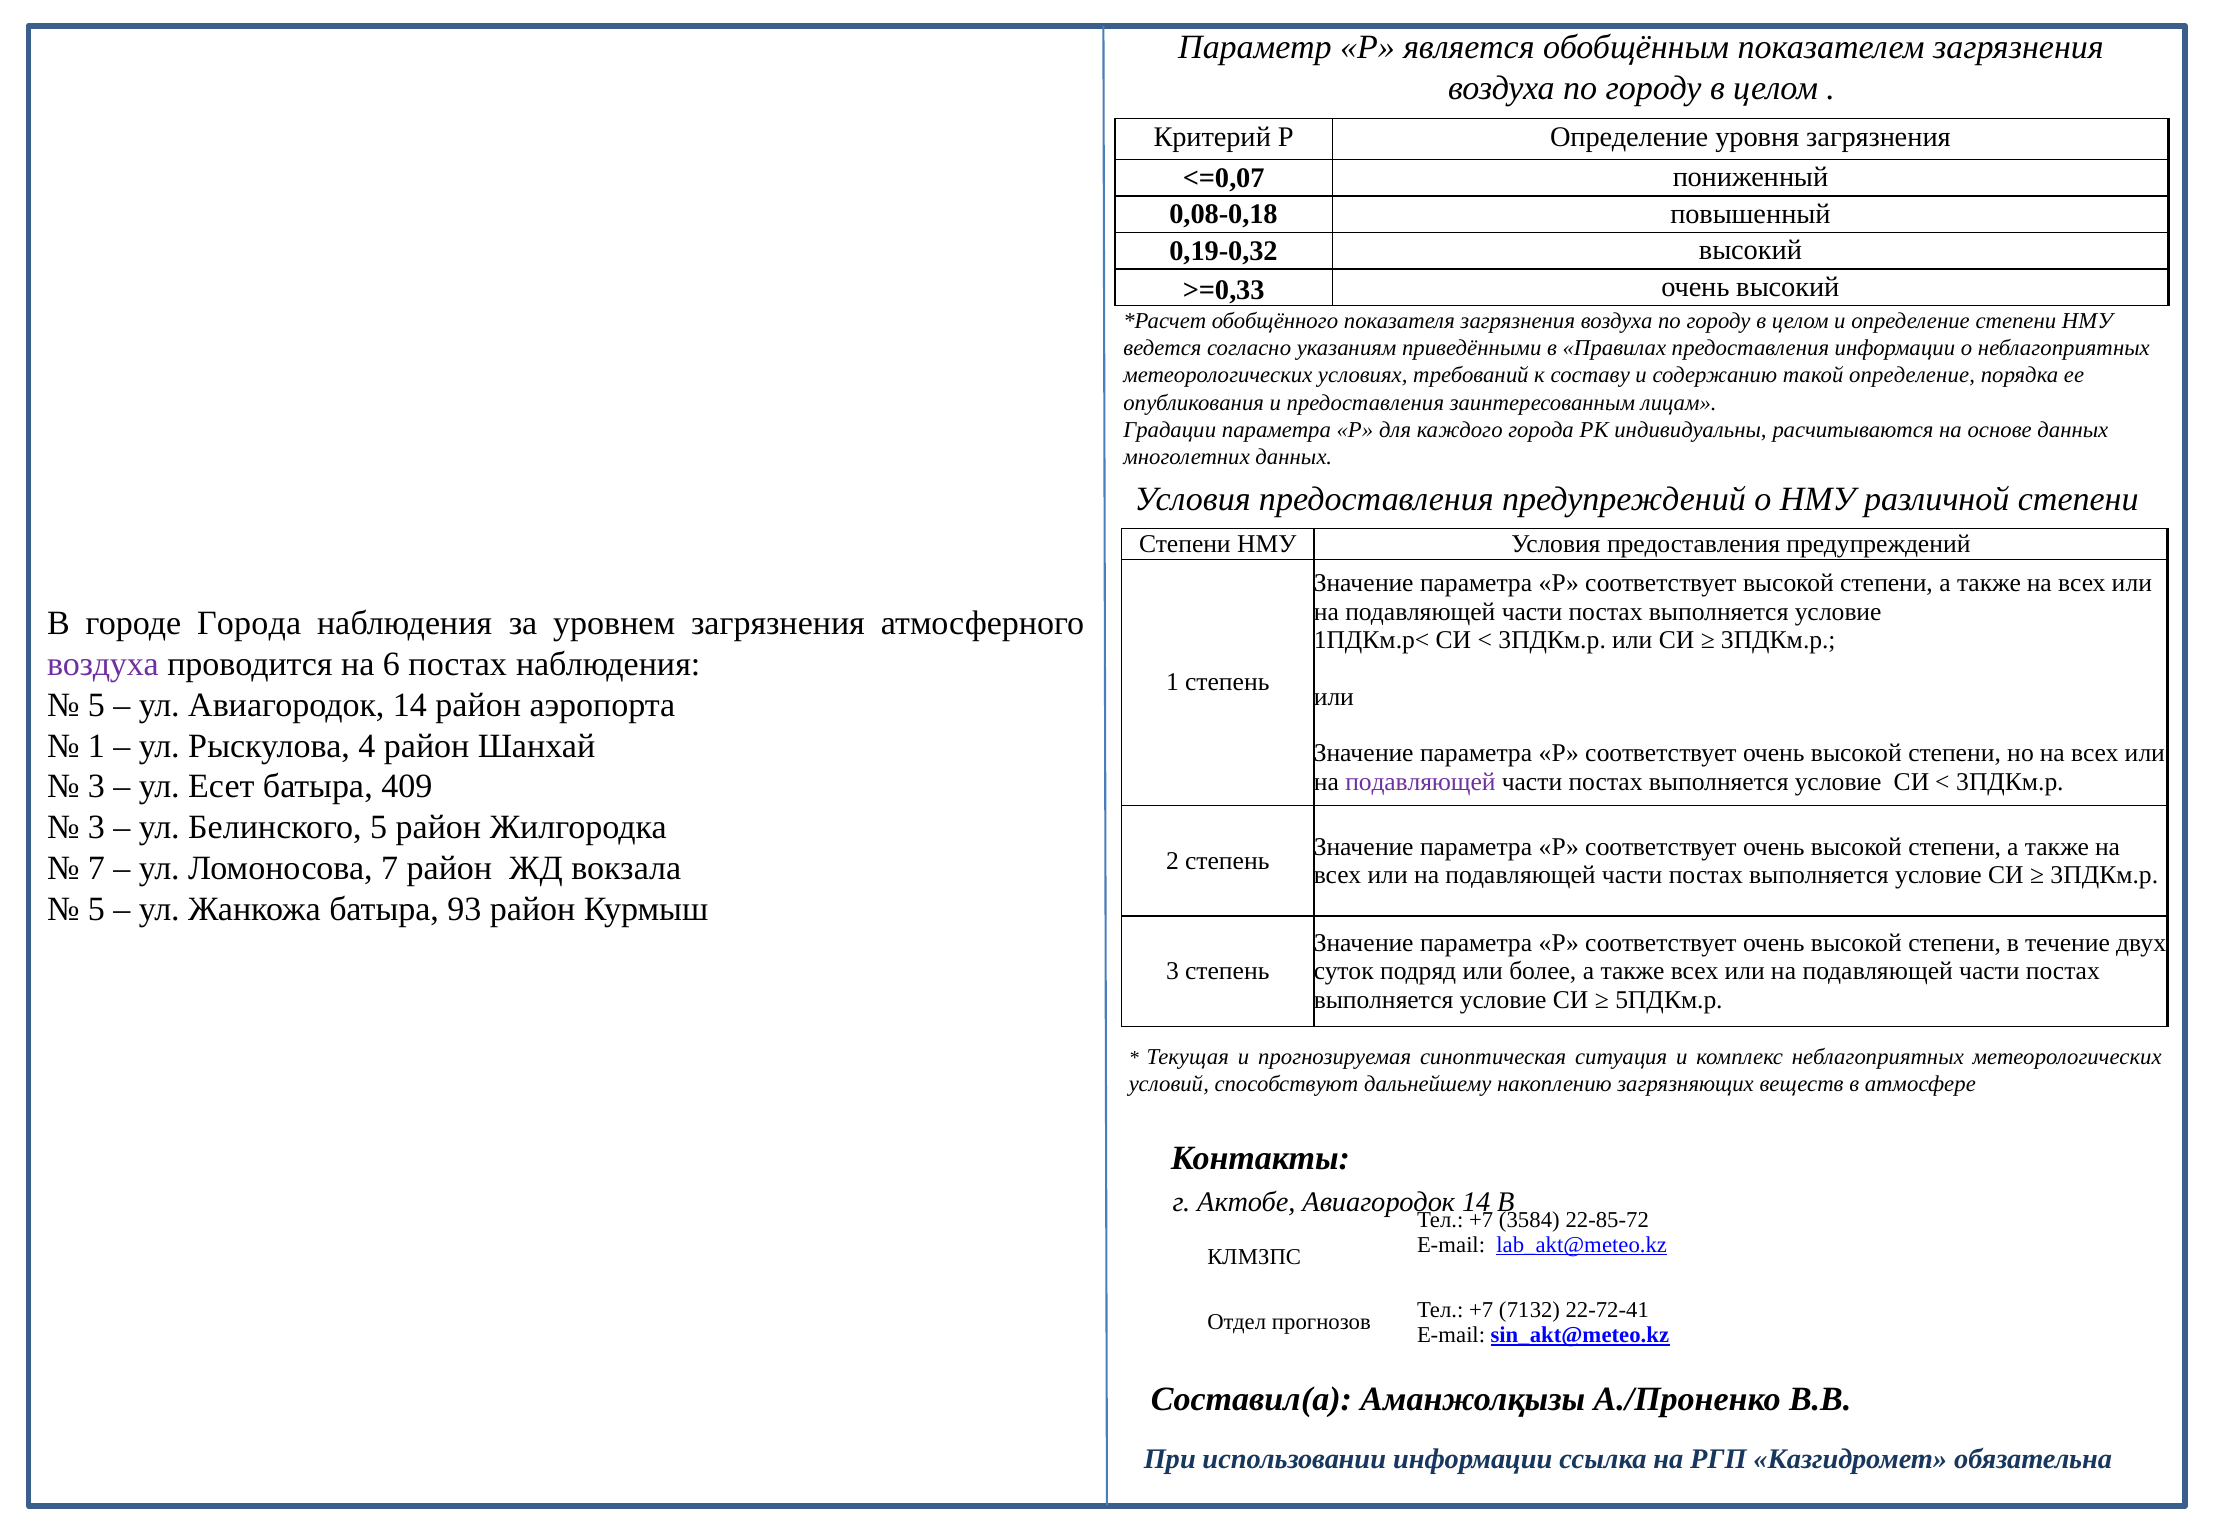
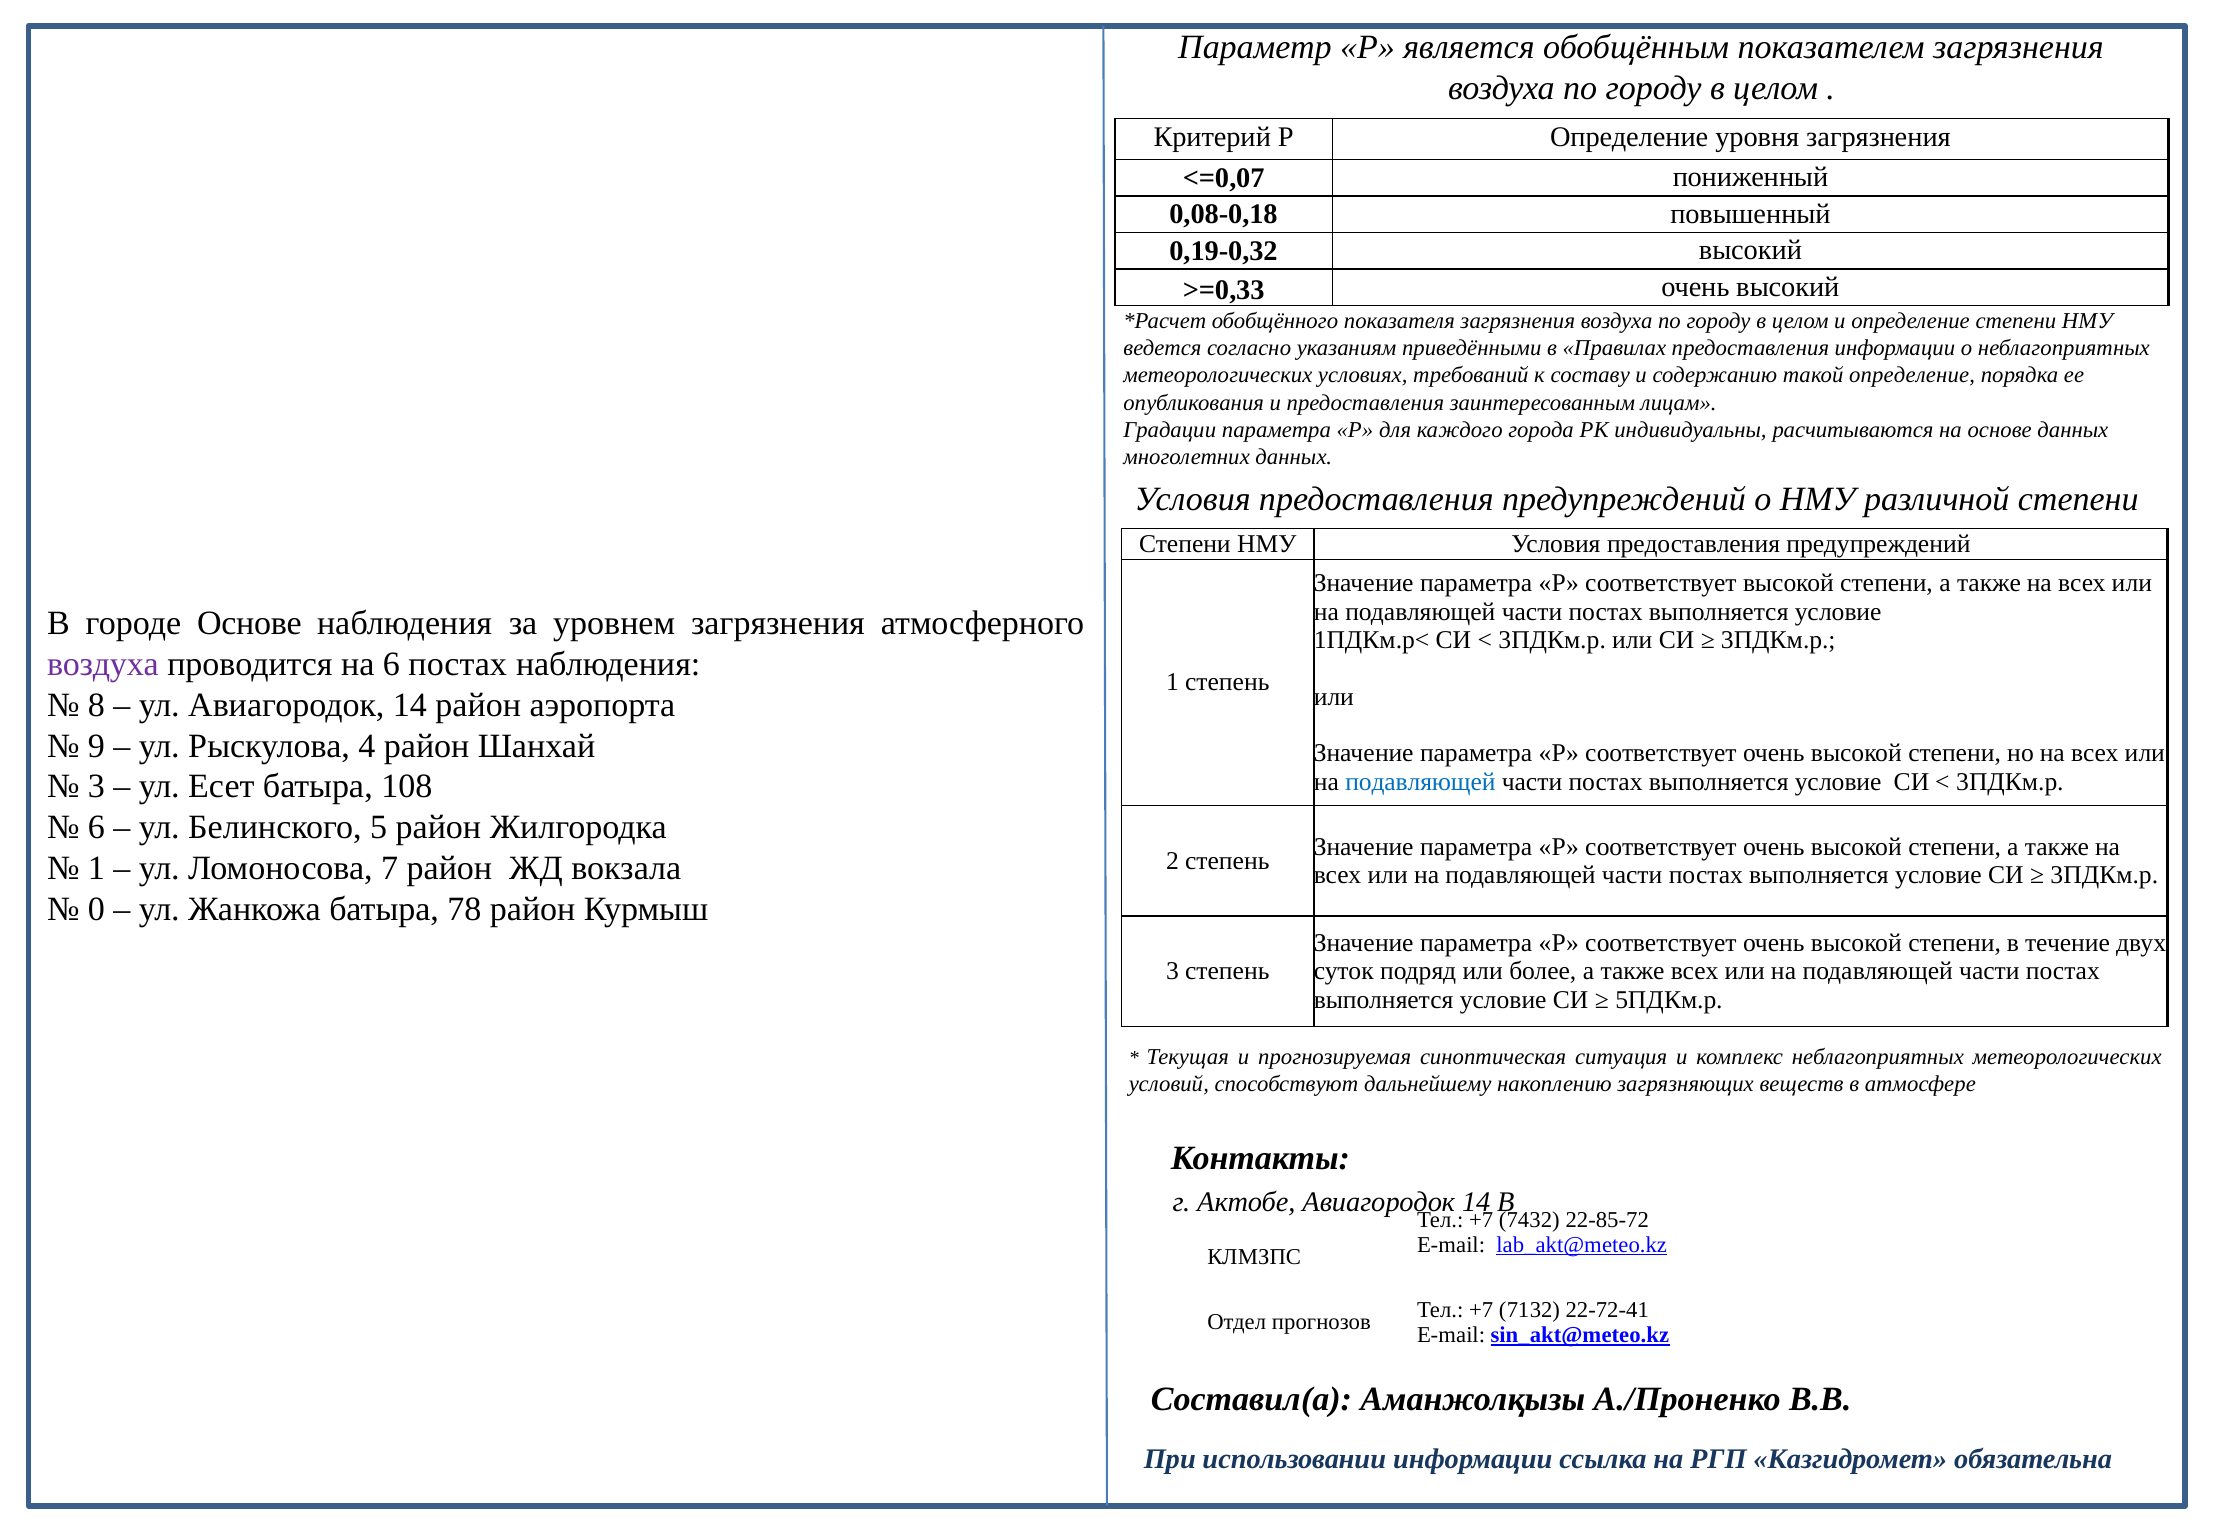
городе Города: Города -> Основе
5 at (96, 705): 5 -> 8
1 at (96, 746): 1 -> 9
подавляющей at (1420, 782) colour: purple -> blue
409: 409 -> 108
3 at (96, 828): 3 -> 6
7 at (96, 869): 7 -> 1
5 at (96, 910): 5 -> 0
93: 93 -> 78
3584: 3584 -> 7432
